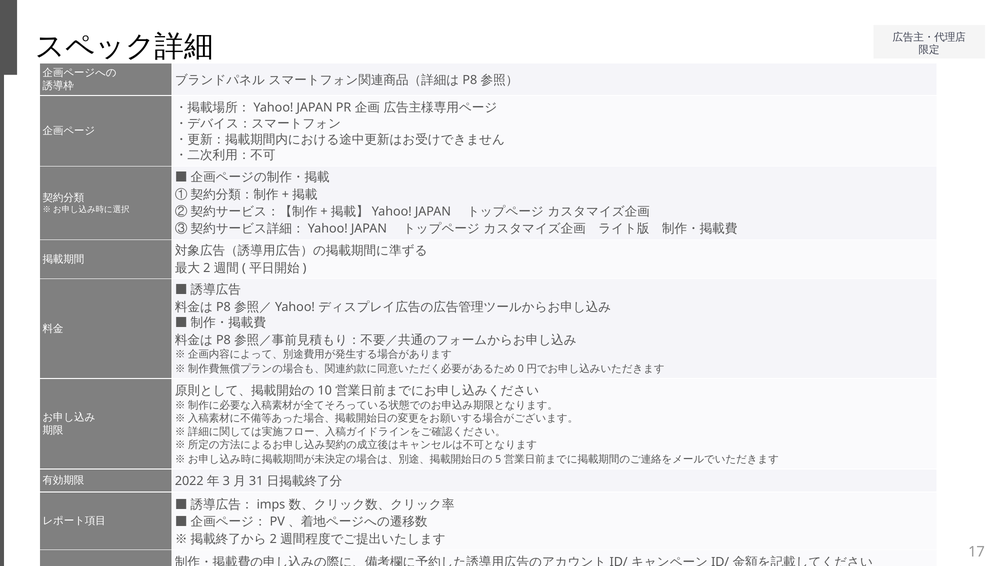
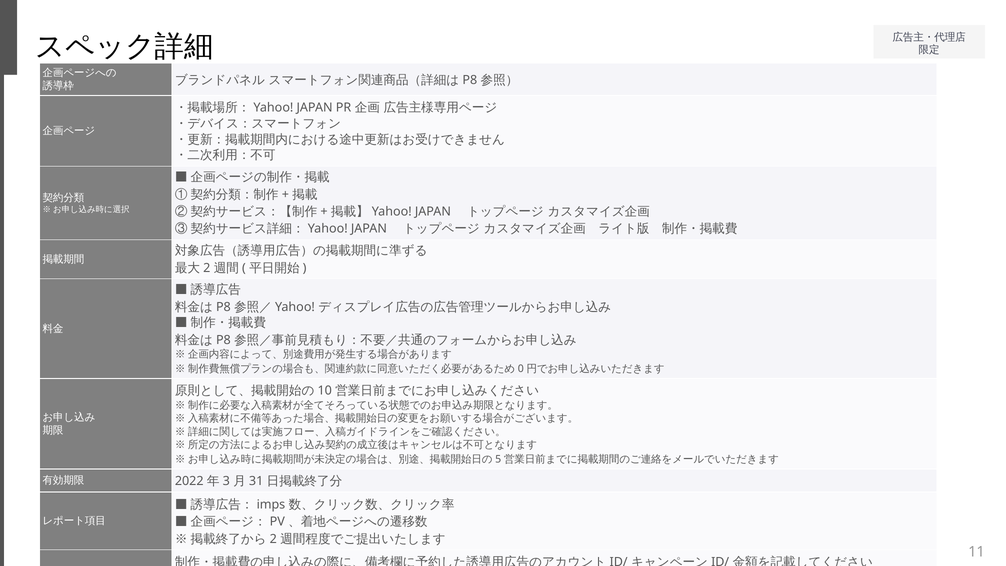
17: 17 -> 11
